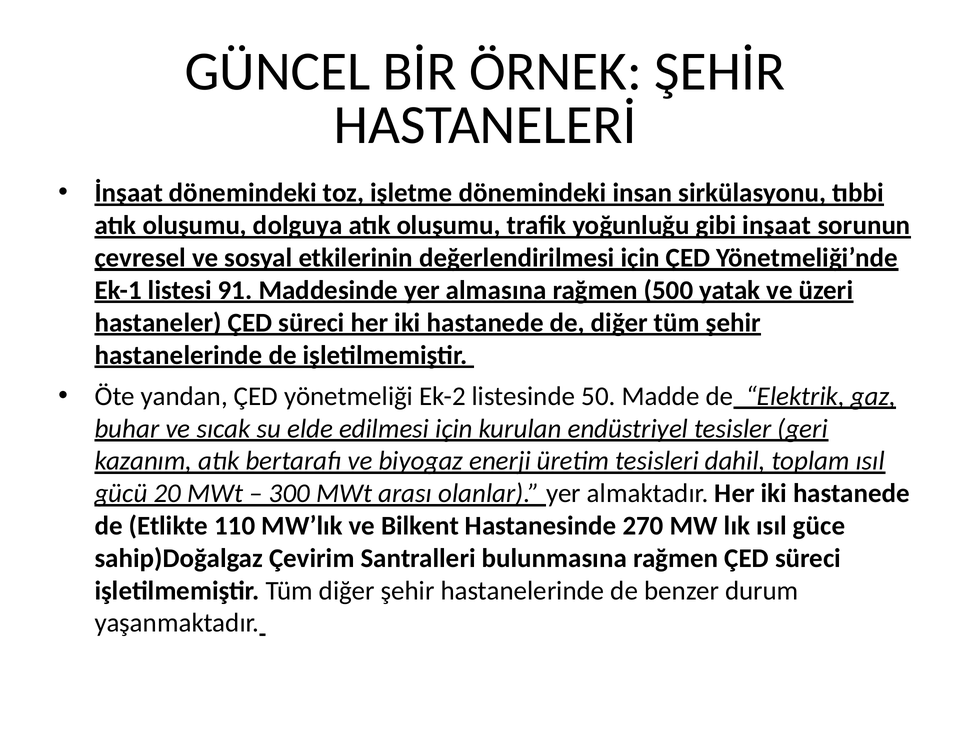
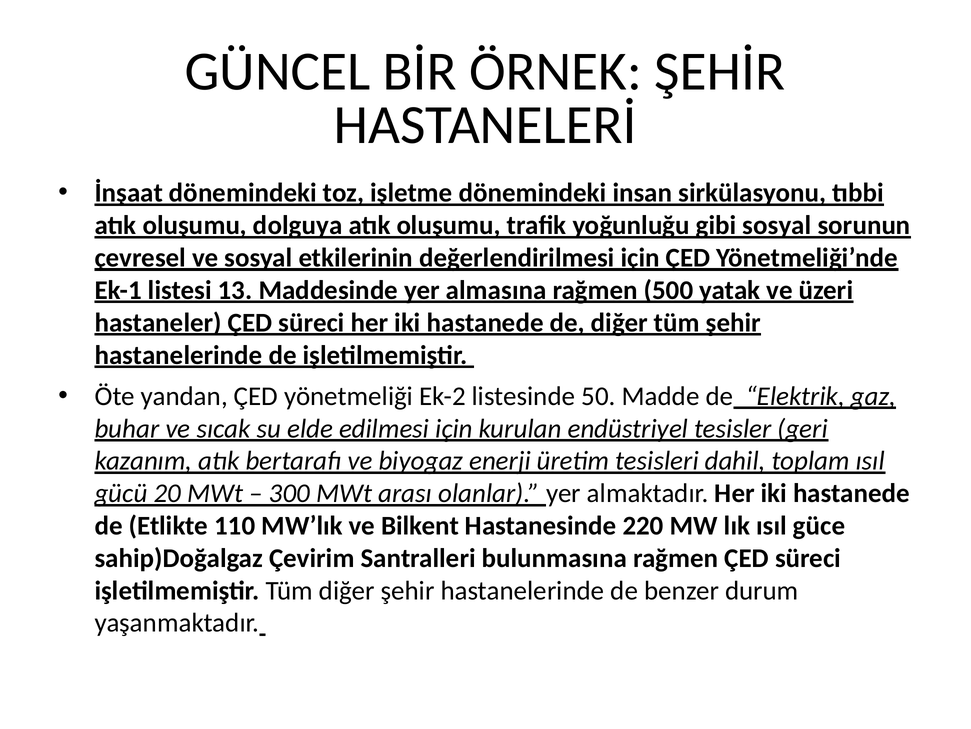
gibi inşaat: inşaat -> sosyal
91: 91 -> 13
270: 270 -> 220
